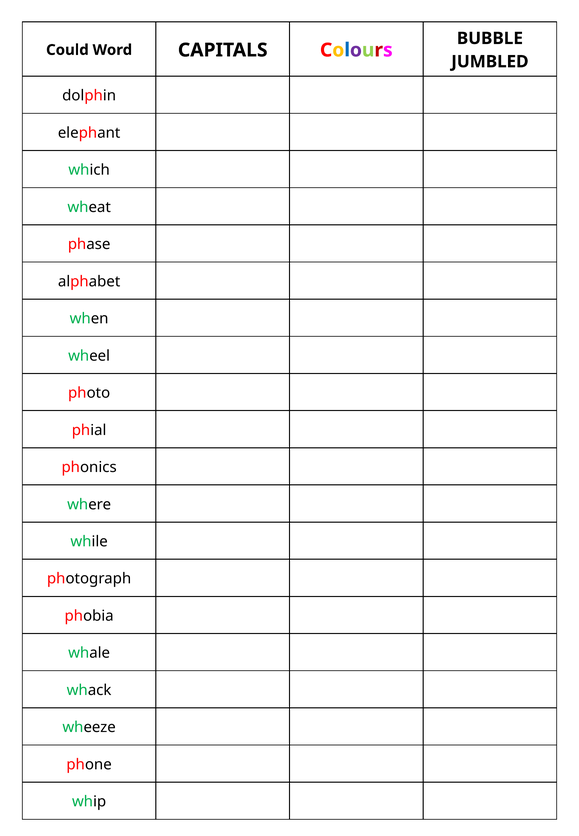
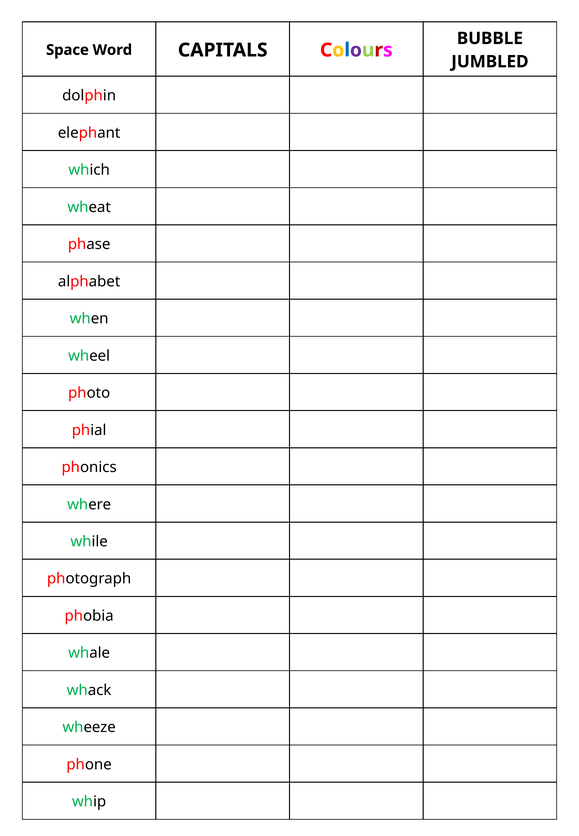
Could: Could -> Space
